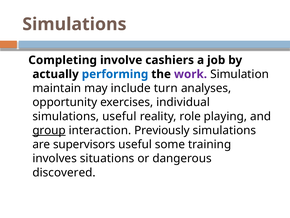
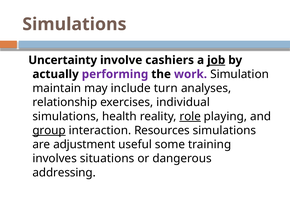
Completing: Completing -> Uncertainty
job underline: none -> present
performing colour: blue -> purple
opportunity: opportunity -> relationship
simulations useful: useful -> health
role underline: none -> present
Previously: Previously -> Resources
supervisors: supervisors -> adjustment
discovered: discovered -> addressing
